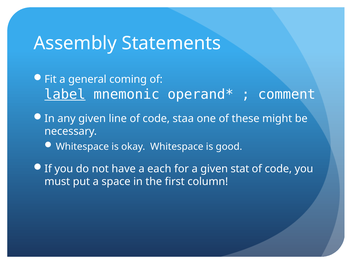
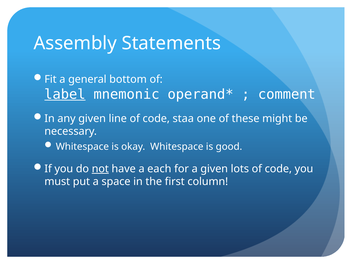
coming: coming -> bottom
not underline: none -> present
stat: stat -> lots
